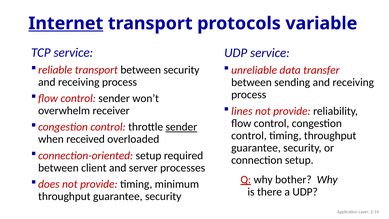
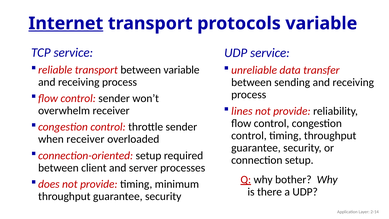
between security: security -> variable
sender at (181, 127) underline: present -> none
when received: received -> receiver
